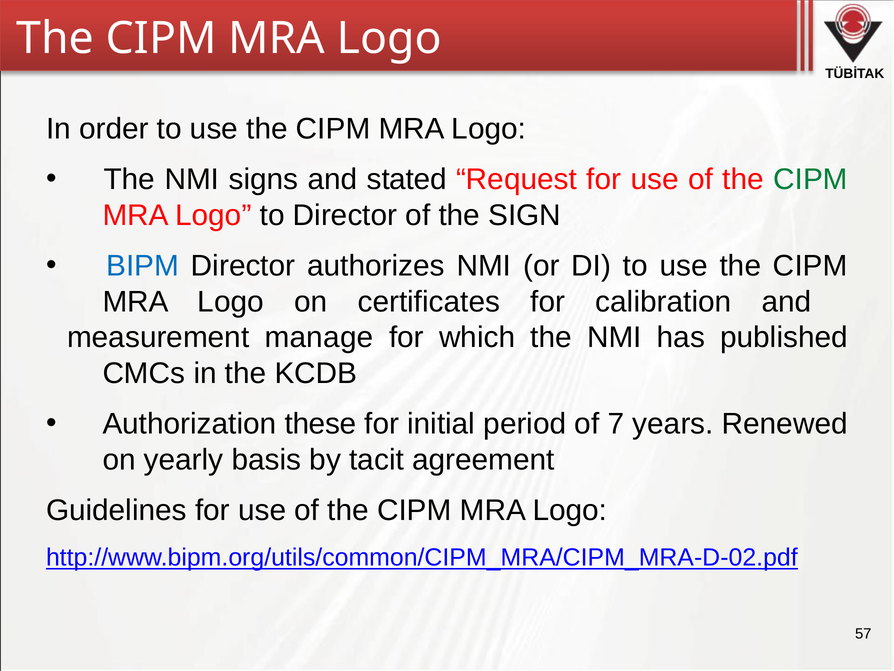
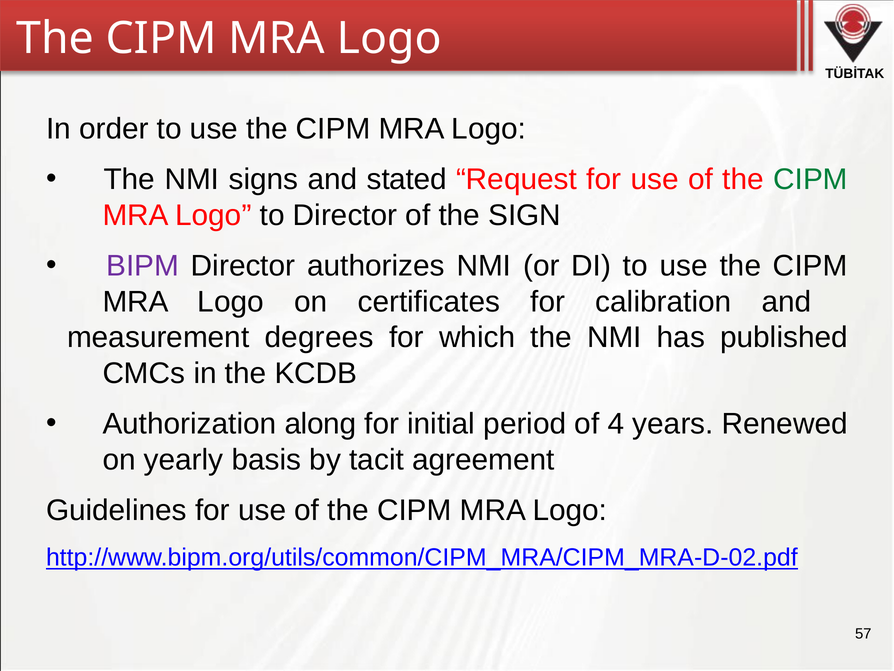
BIPM colour: blue -> purple
manage: manage -> degrees
these: these -> along
7: 7 -> 4
